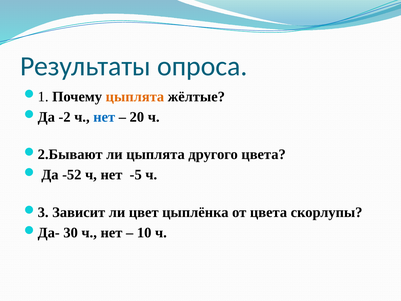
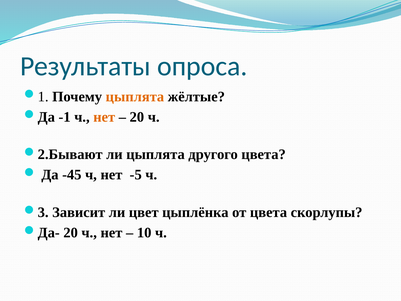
-2: -2 -> -1
нет at (104, 117) colour: blue -> orange
-52: -52 -> -45
30 at (71, 233): 30 -> 20
